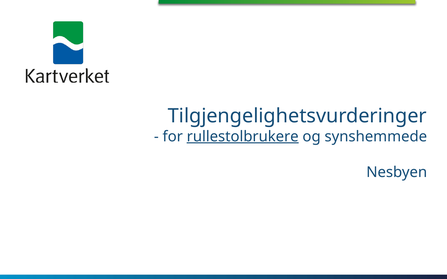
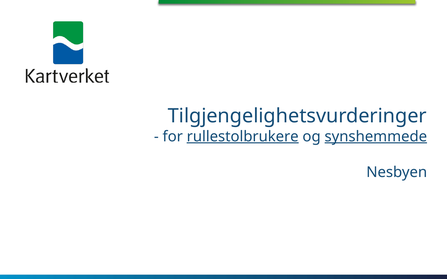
synshemmede underline: none -> present
